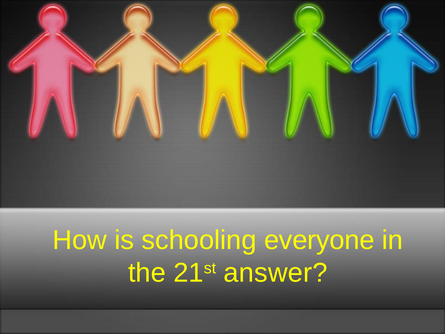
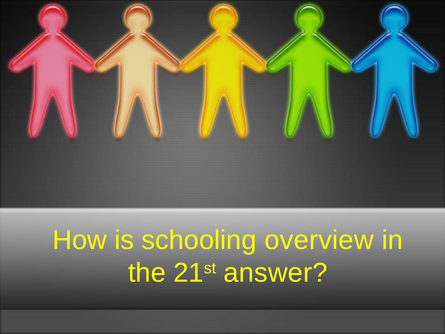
everyone: everyone -> overview
